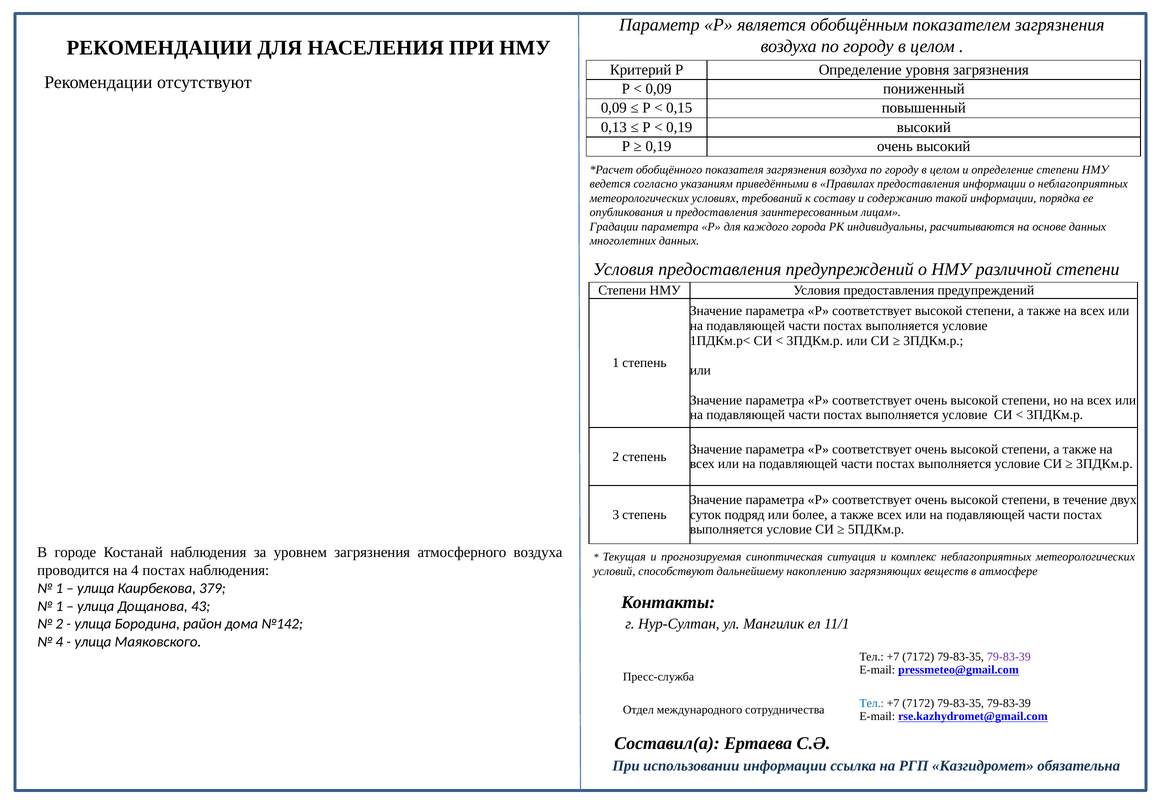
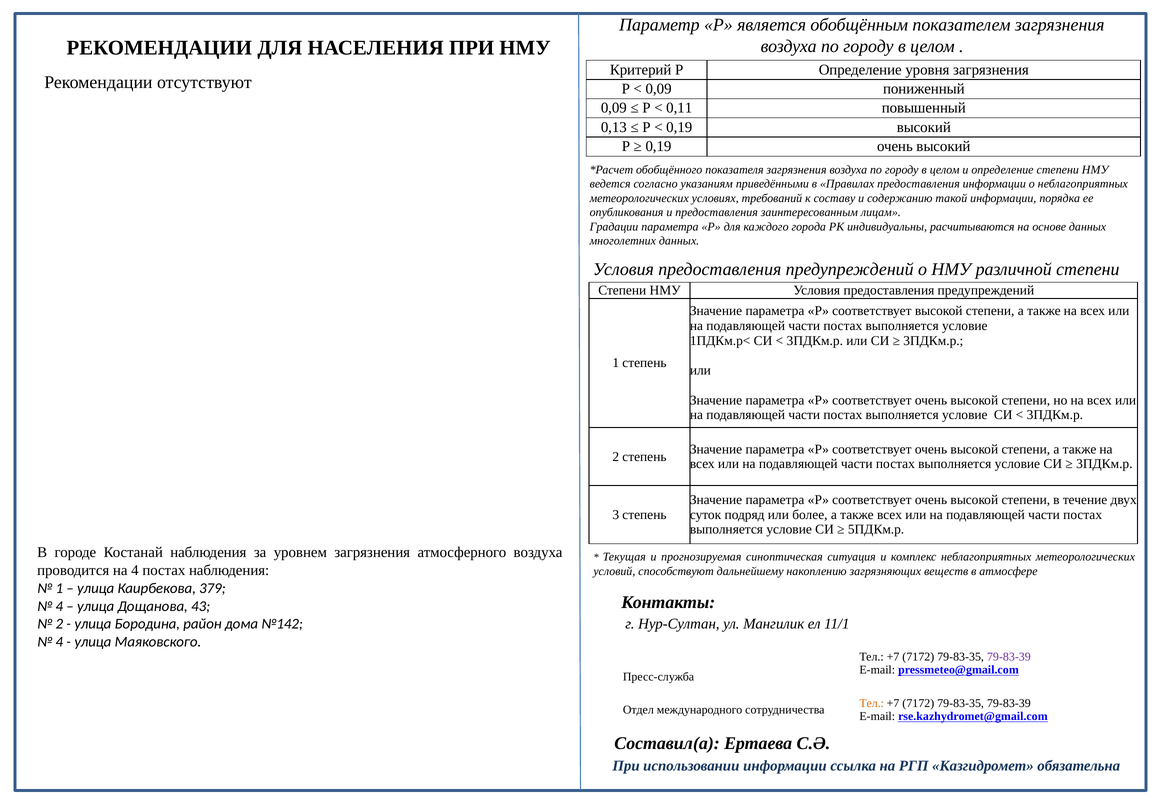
0,15: 0,15 -> 0,11
1 at (59, 606): 1 -> 4
Тел at (872, 703) colour: blue -> orange
